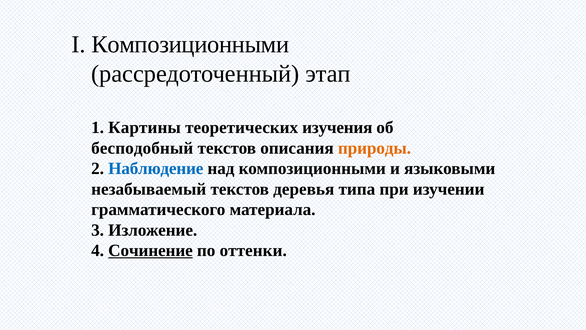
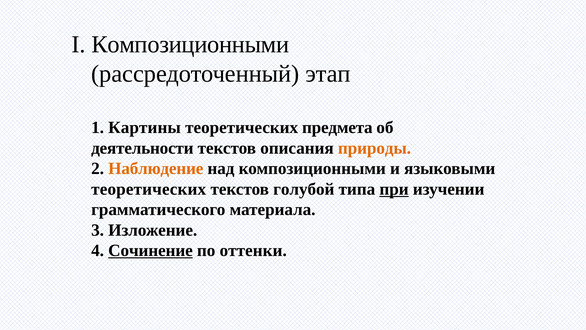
изучения: изучения -> предмета
бесподобный: бесподобный -> деятельности
Наблюдение colour: blue -> orange
незабываемый at (149, 189): незабываемый -> теоретических
деревья: деревья -> голубой
при underline: none -> present
